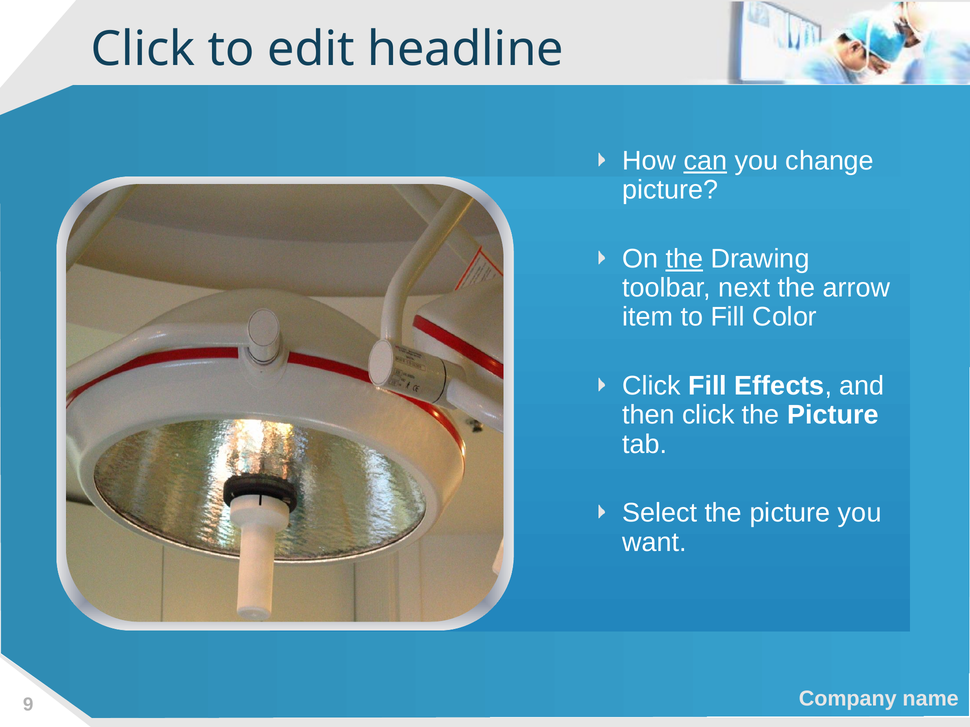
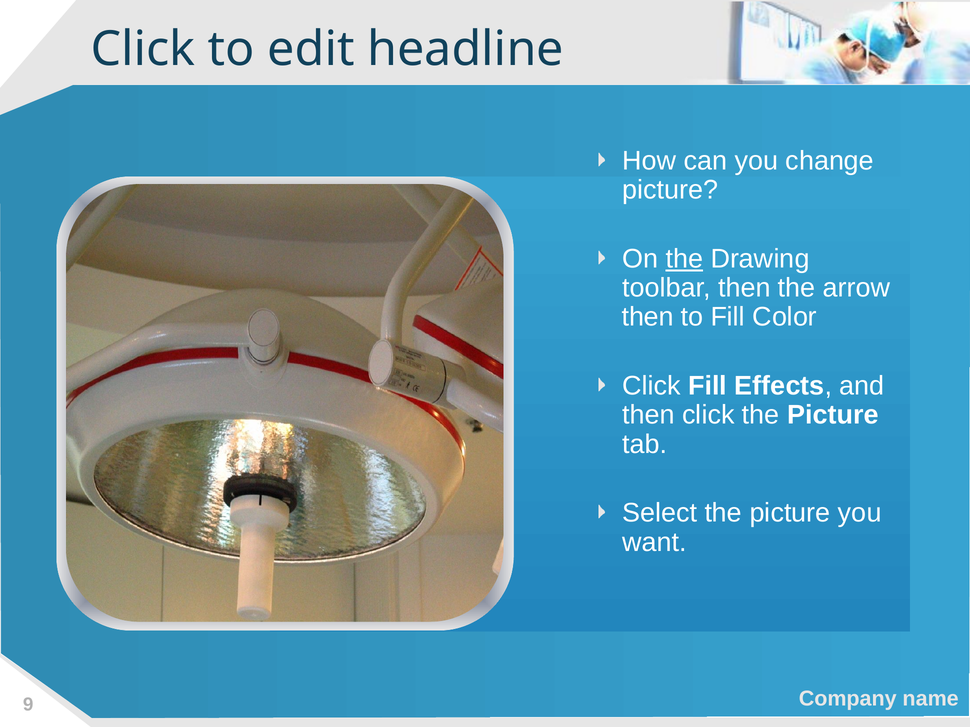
can underline: present -> none
toolbar next: next -> then
item at (648, 317): item -> then
